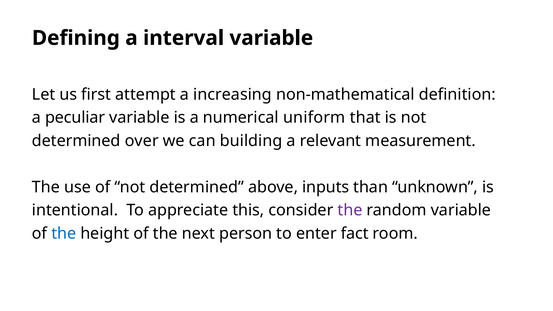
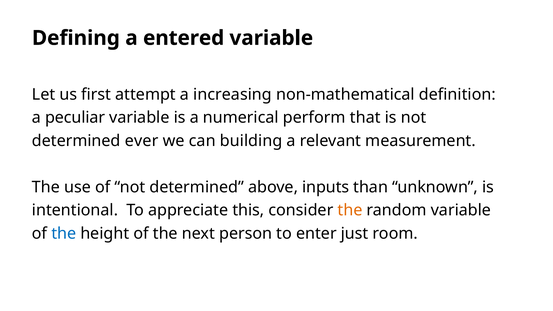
interval: interval -> entered
uniform: uniform -> perform
over: over -> ever
the at (350, 210) colour: purple -> orange
fact: fact -> just
